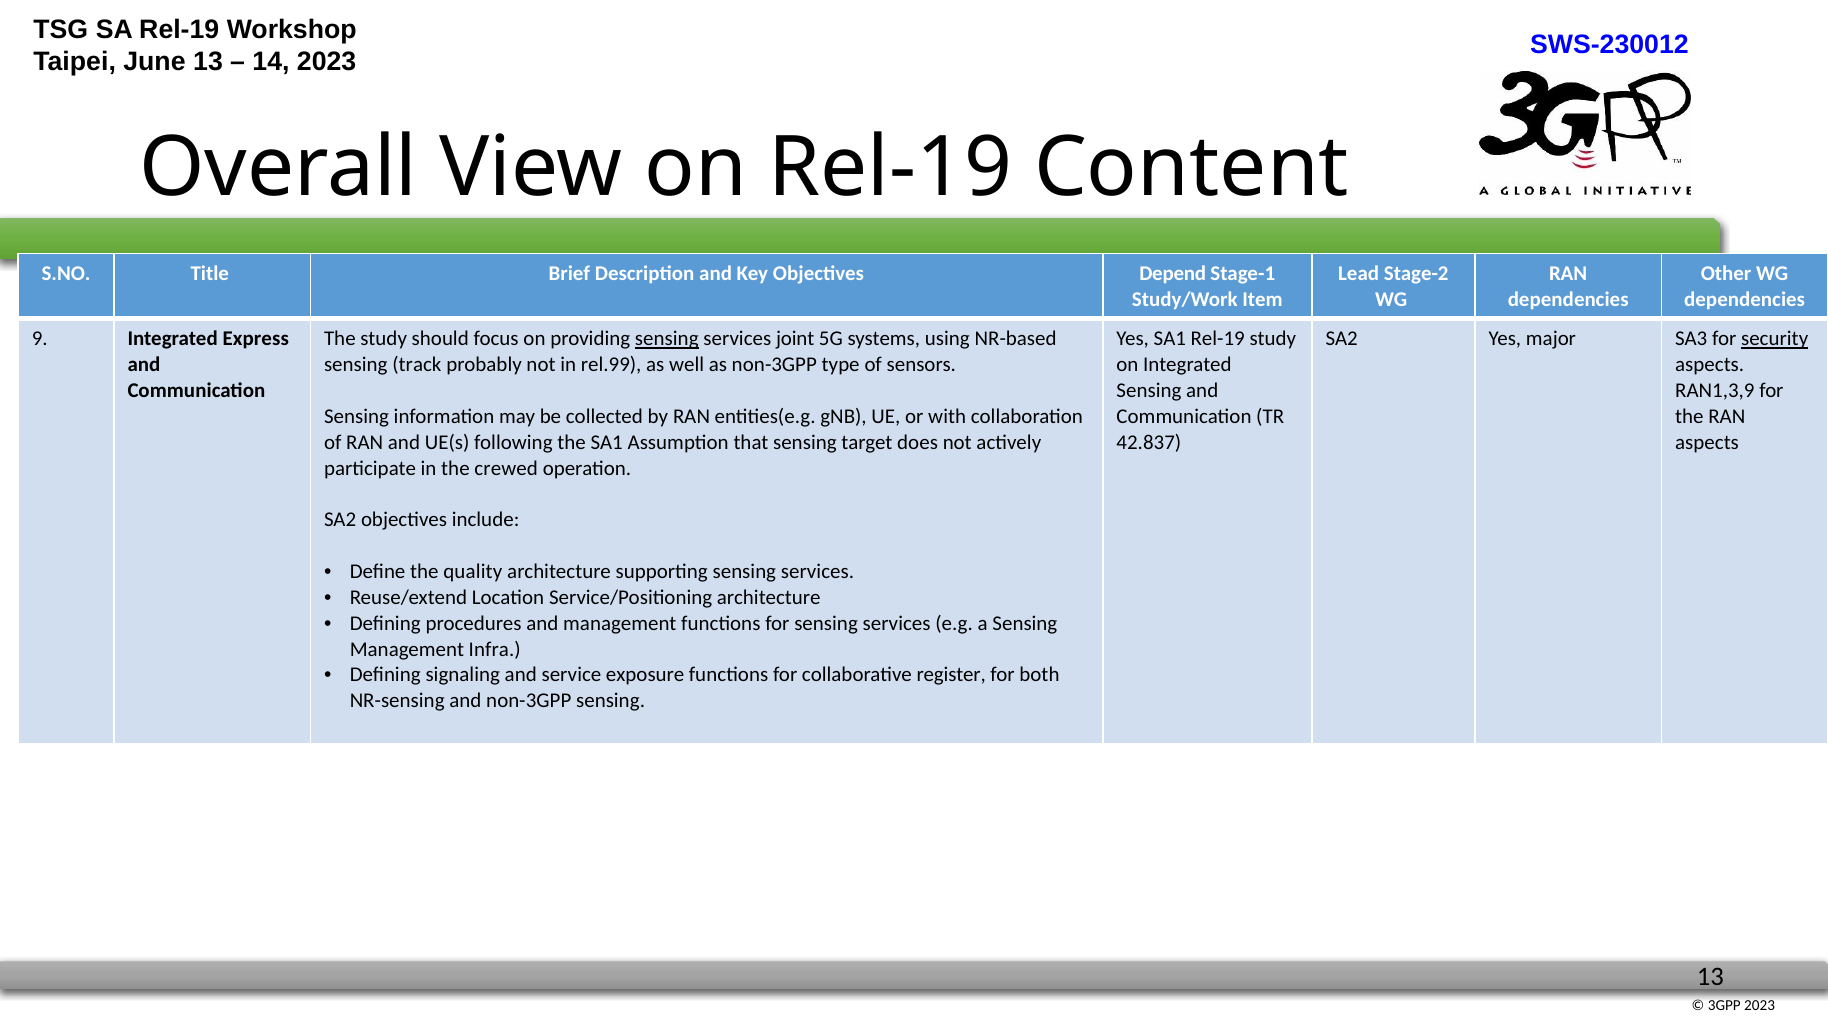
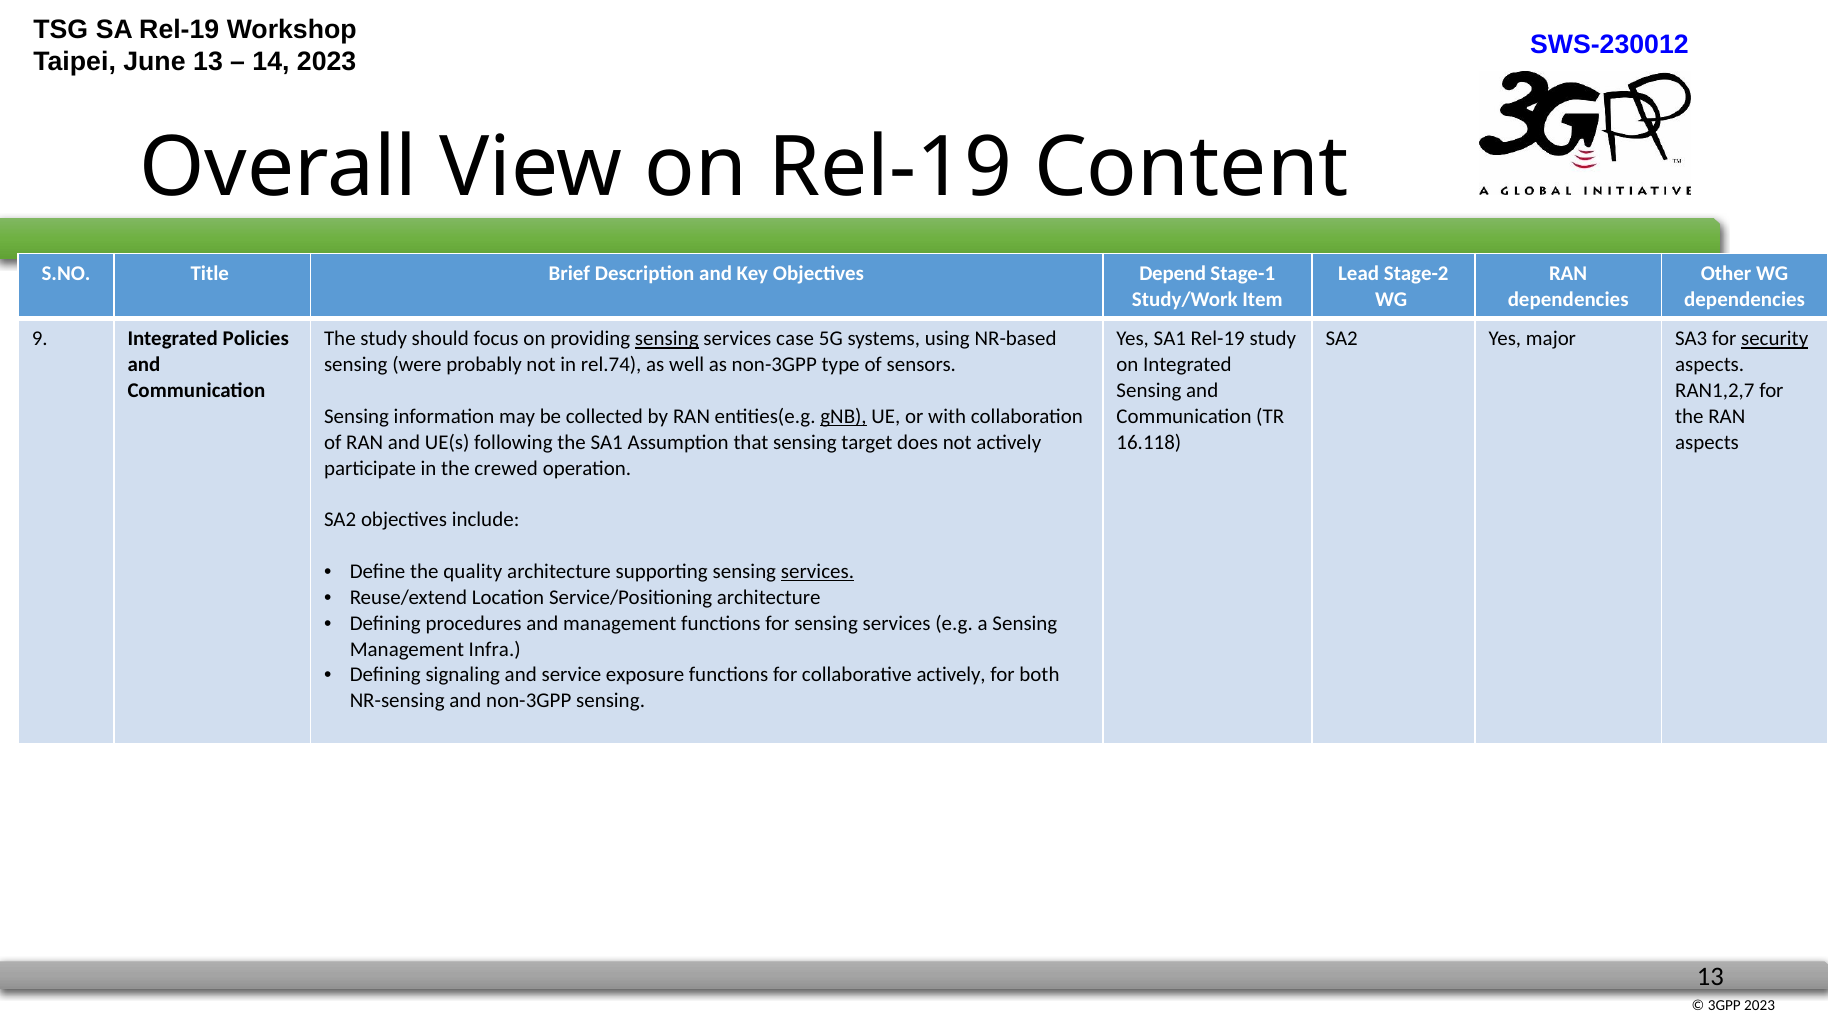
Express: Express -> Policies
joint: joint -> case
track: track -> were
rel.99: rel.99 -> rel.74
RAN1,3,9: RAN1,3,9 -> RAN1,2,7
gNB underline: none -> present
42.837: 42.837 -> 16.118
services at (818, 572) underline: none -> present
collaborative register: register -> actively
